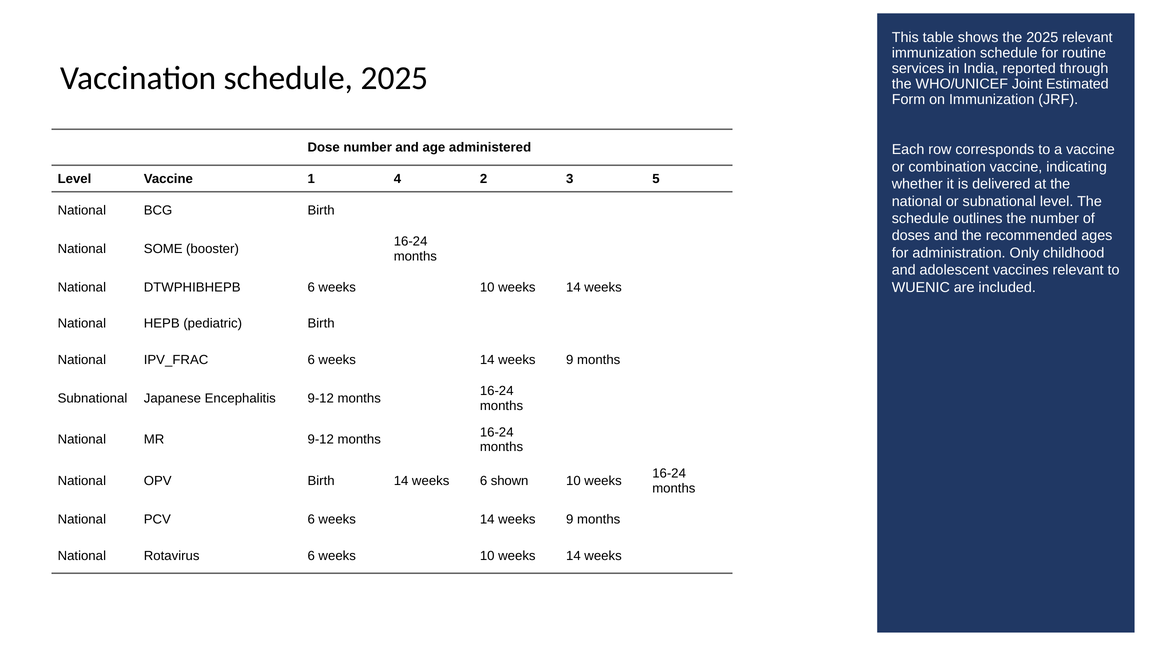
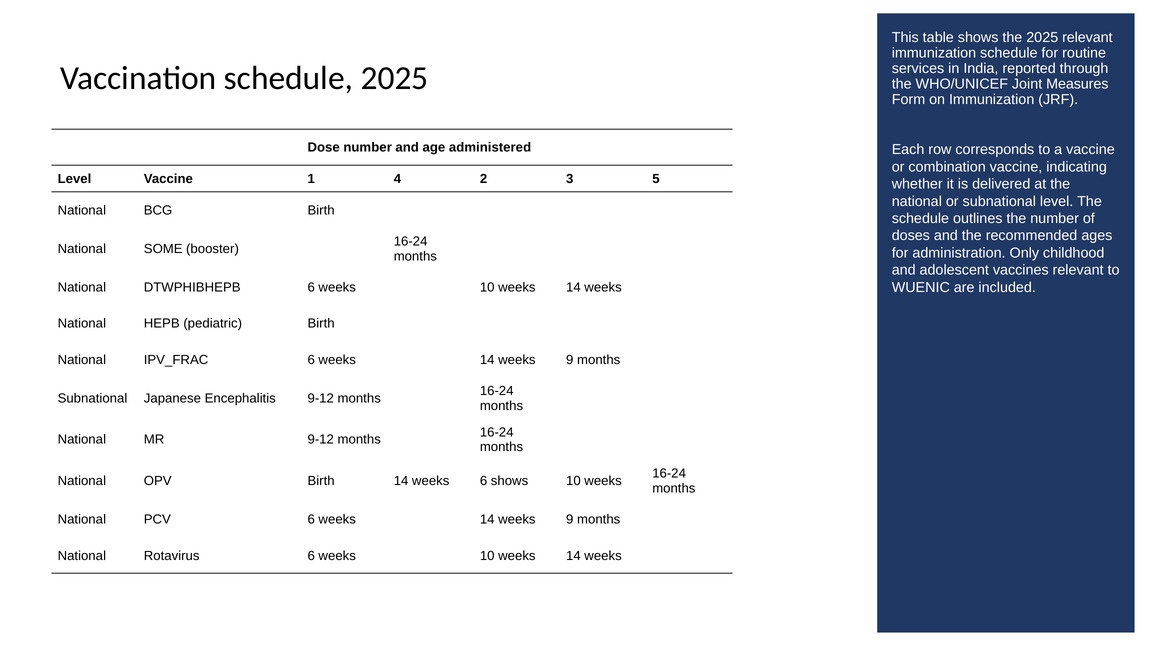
Estimated: Estimated -> Measures
6 shown: shown -> shows
